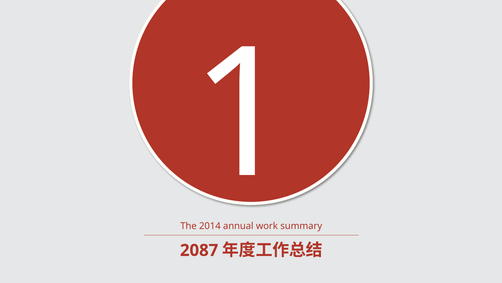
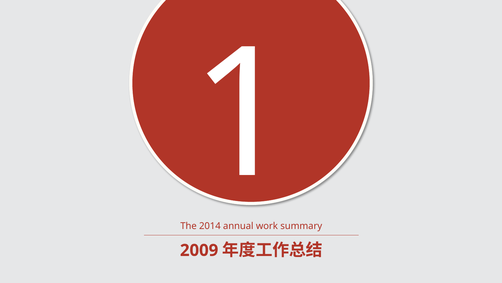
2087: 2087 -> 2009
